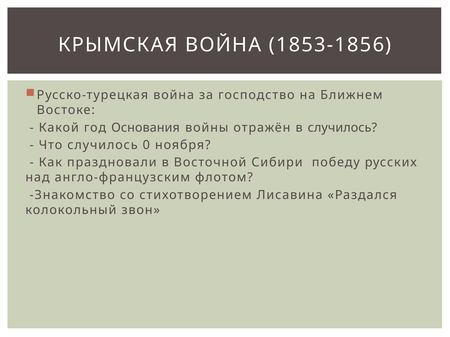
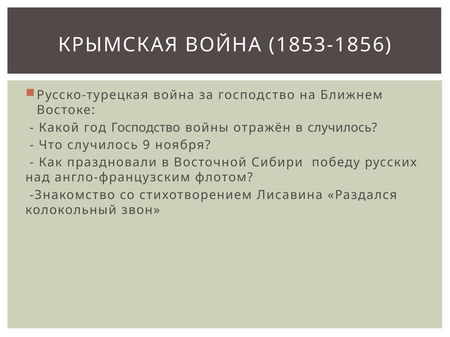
год Основания: Основания -> Господство
0: 0 -> 9
